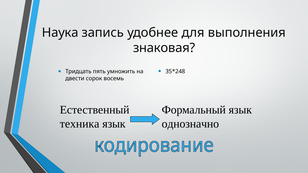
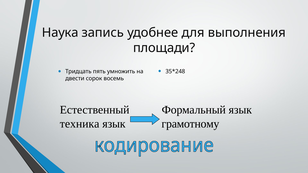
знаковая: знаковая -> площади
однозначно: однозначно -> грамотному
